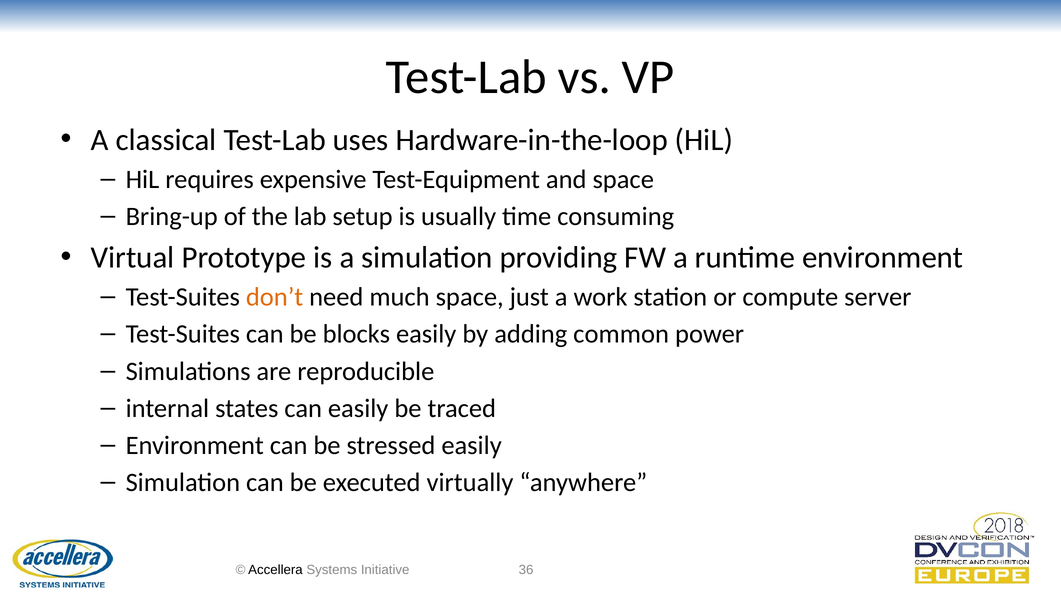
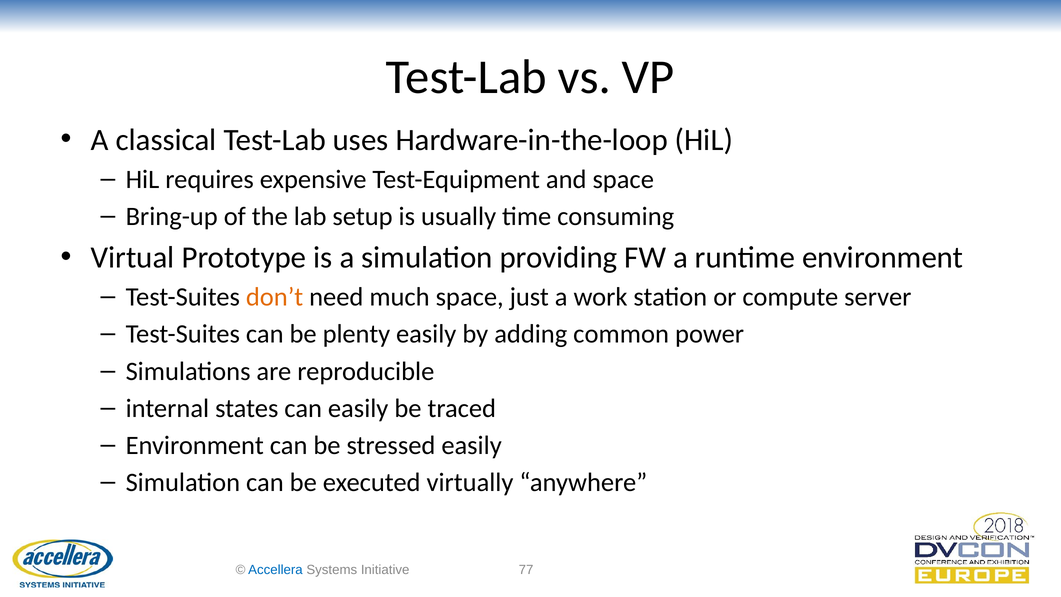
blocks: blocks -> plenty
Accellera colour: black -> blue
36: 36 -> 77
